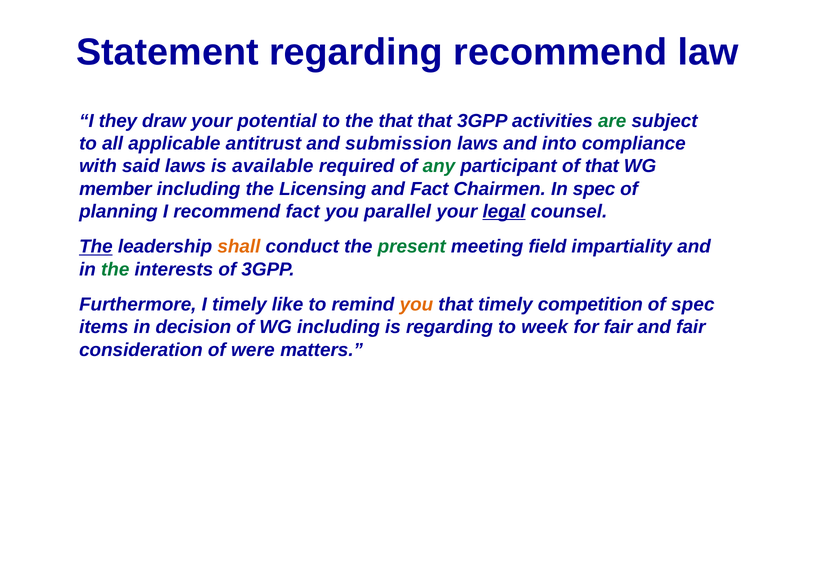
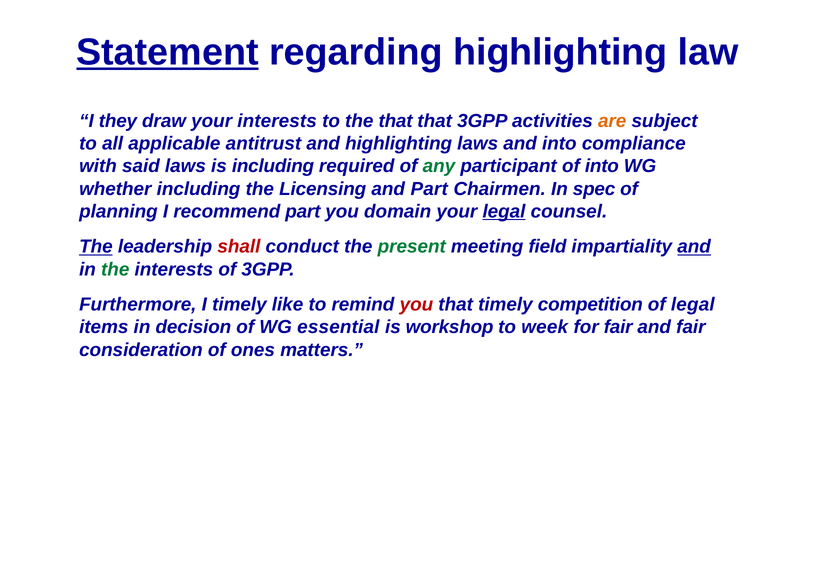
Statement underline: none -> present
regarding recommend: recommend -> highlighting
your potential: potential -> interests
are colour: green -> orange
and submission: submission -> highlighting
is available: available -> including
of that: that -> into
member: member -> whether
and Fact: Fact -> Part
recommend fact: fact -> part
parallel: parallel -> domain
shall colour: orange -> red
and at (694, 247) underline: none -> present
you at (416, 305) colour: orange -> red
of spec: spec -> legal
WG including: including -> essential
is regarding: regarding -> workshop
were: were -> ones
